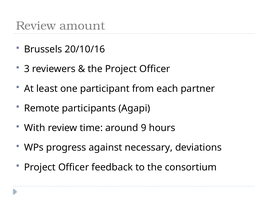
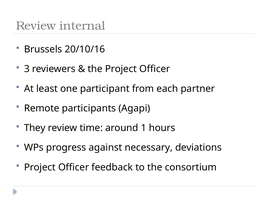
amount: amount -> internal
With: With -> They
9: 9 -> 1
